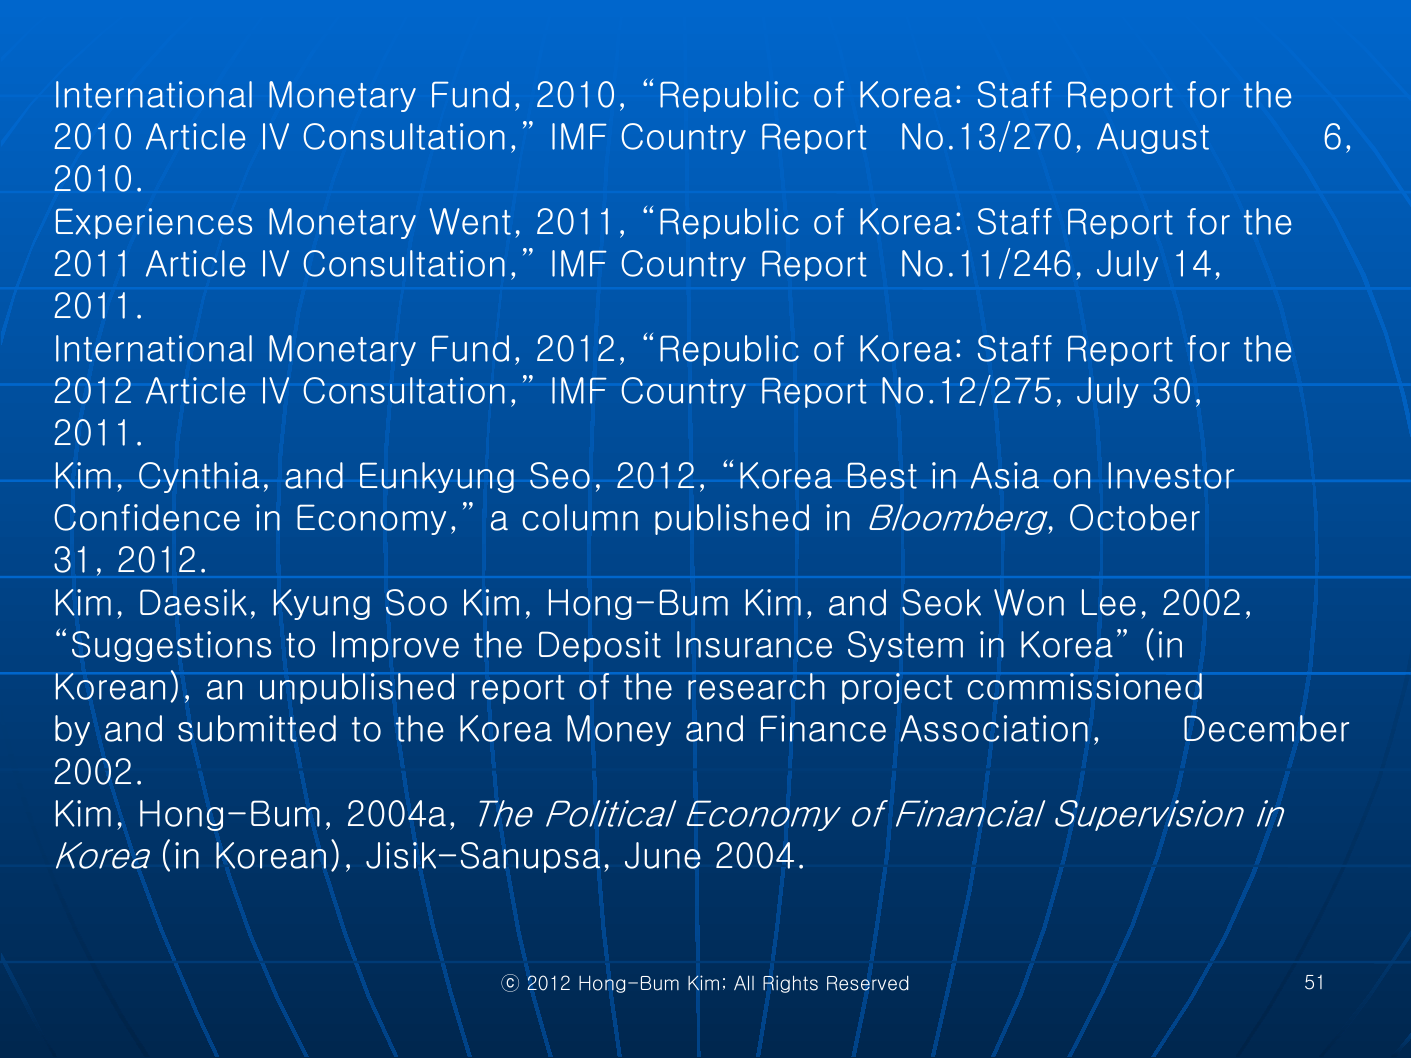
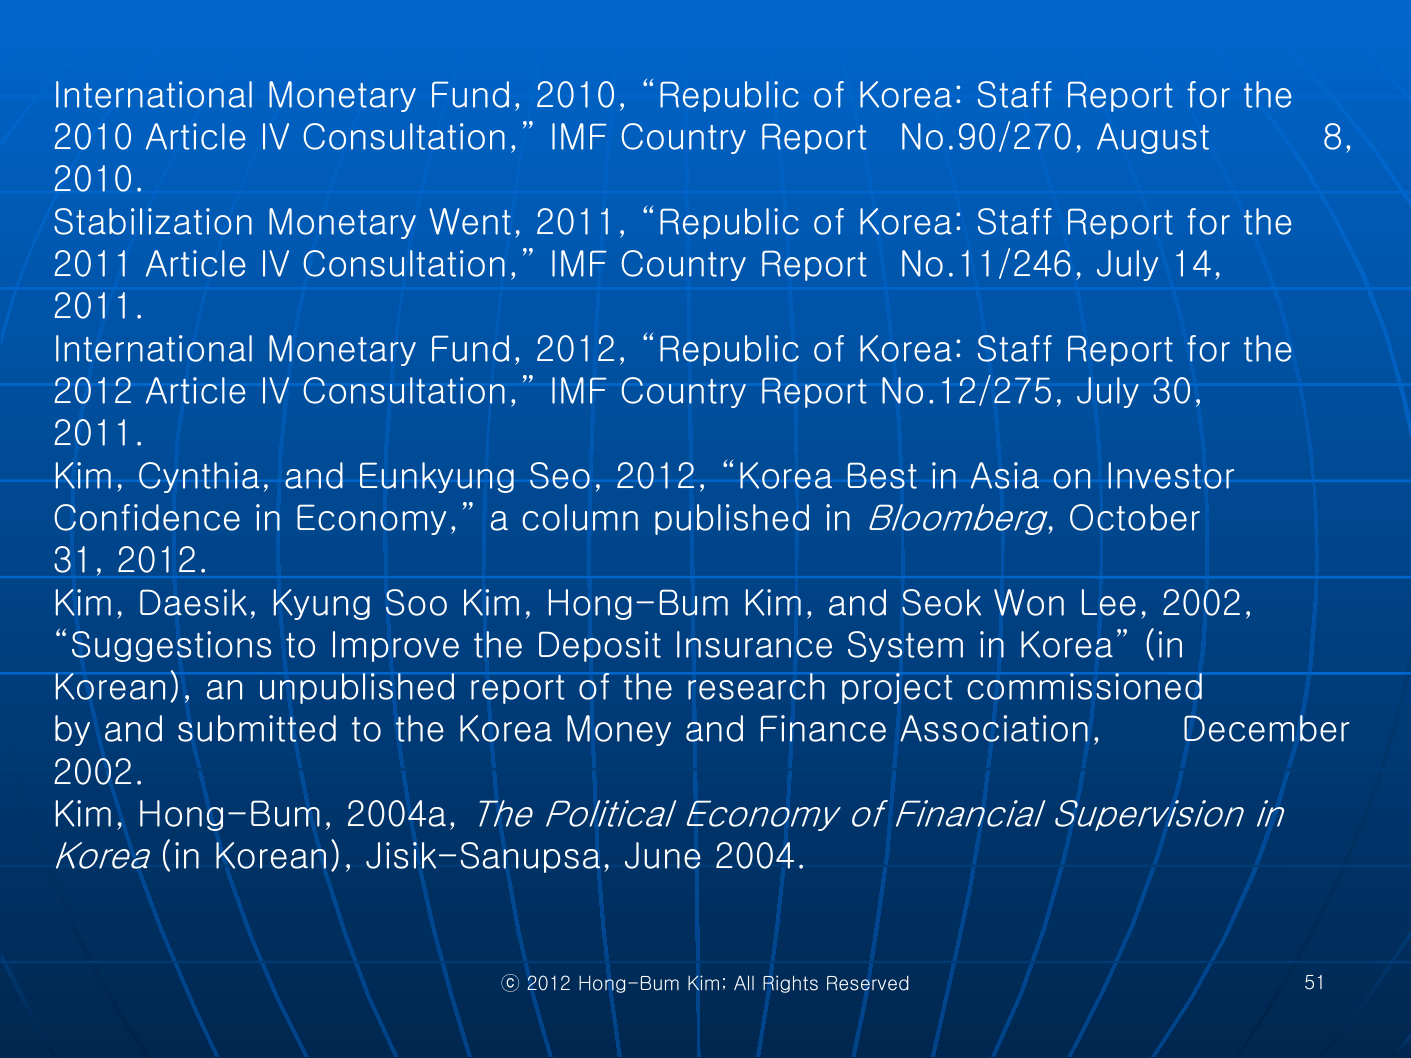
No.13/270: No.13/270 -> No.90/270
6: 6 -> 8
Experiences: Experiences -> Stabilization
